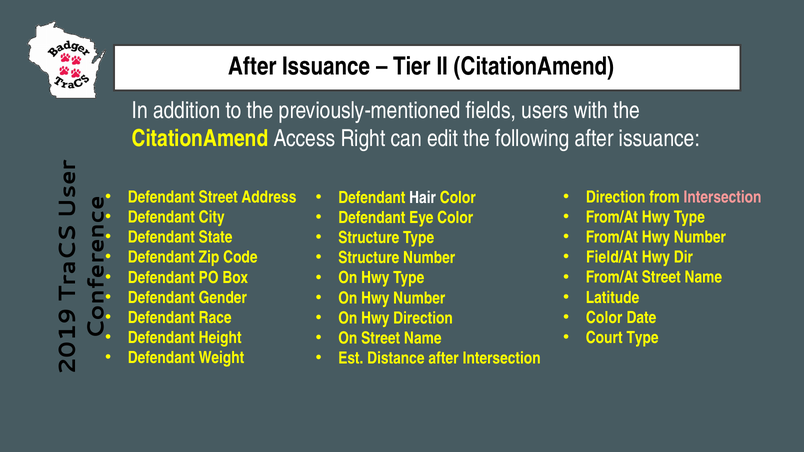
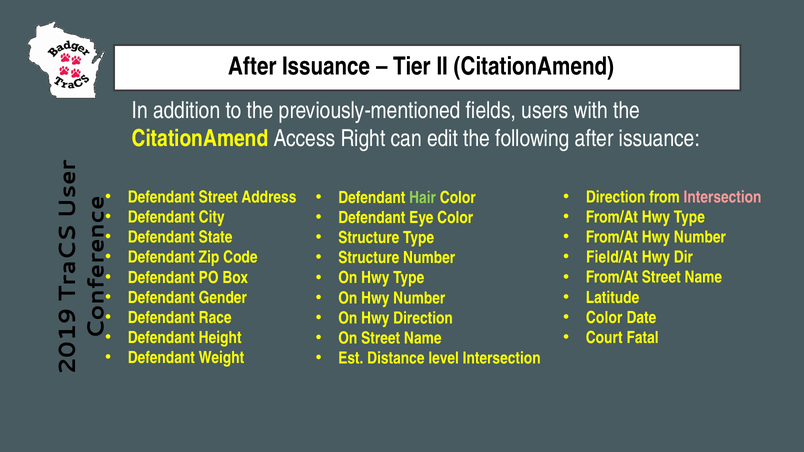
Hair colour: white -> light green
Court Type: Type -> Fatal
Distance after: after -> level
